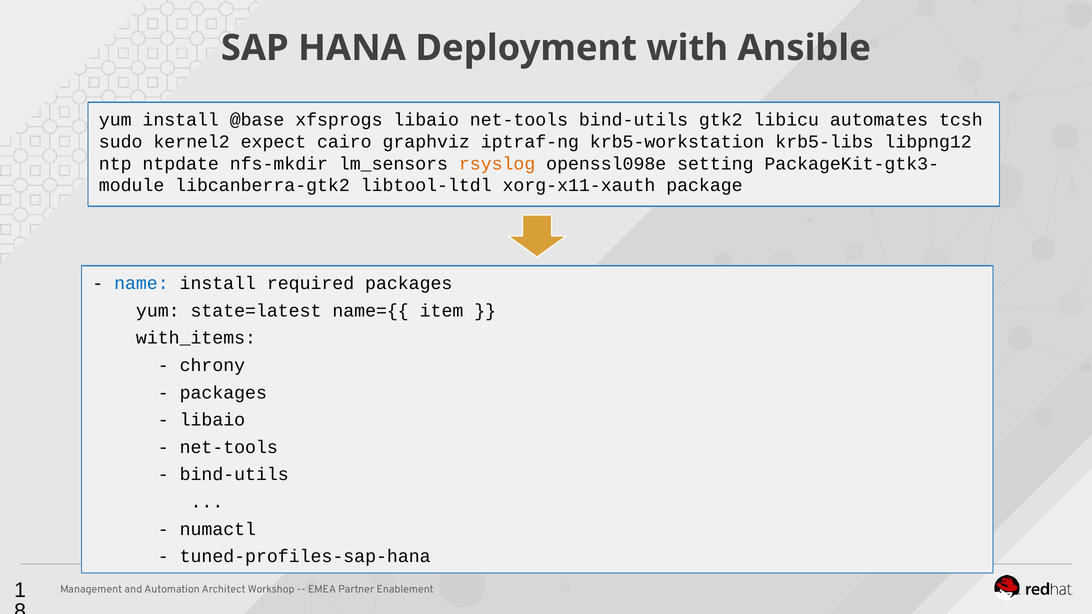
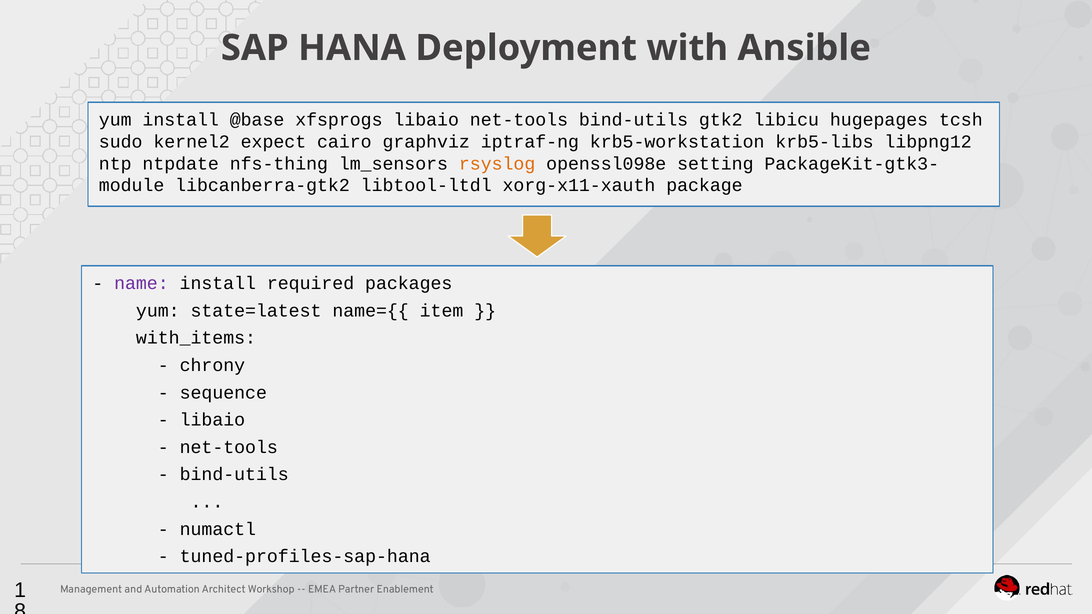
automates: automates -> hugepages
nfs-mkdir: nfs-mkdir -> nfs-thing
name colour: blue -> purple
packages at (223, 393): packages -> sequence
